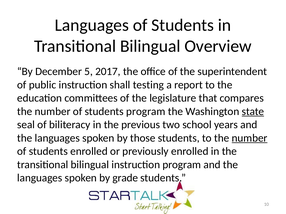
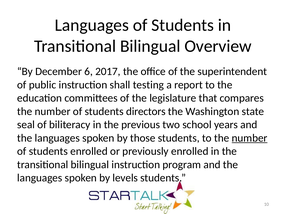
5: 5 -> 6
students program: program -> directors
state underline: present -> none
grade: grade -> levels
